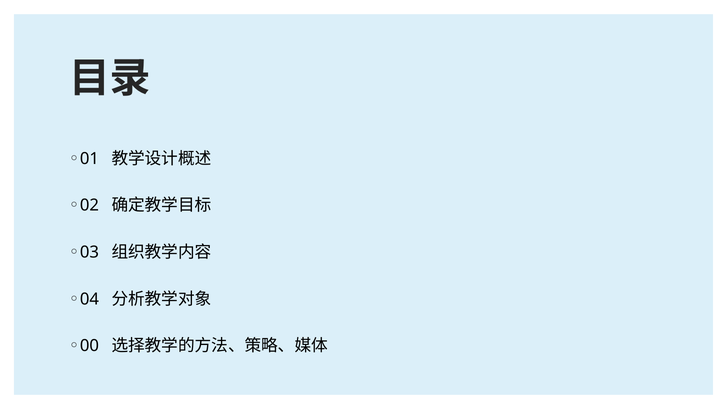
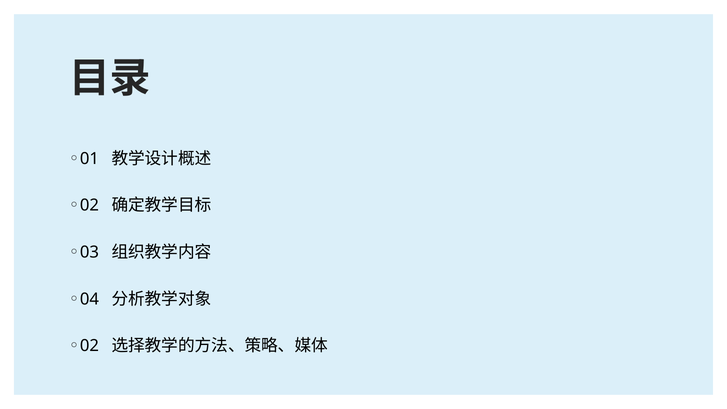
00 at (89, 346): 00 -> 02
